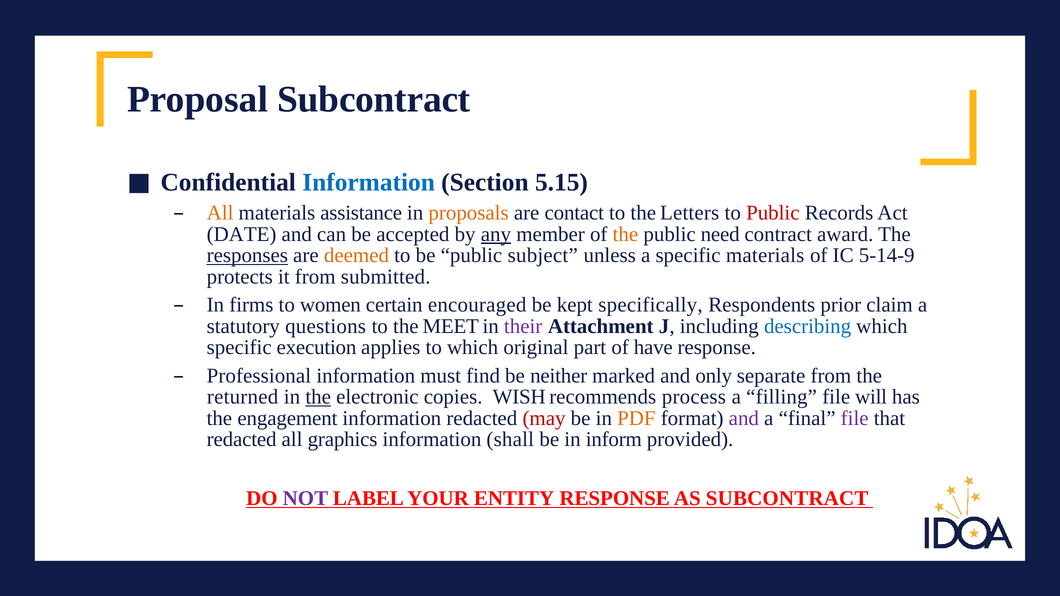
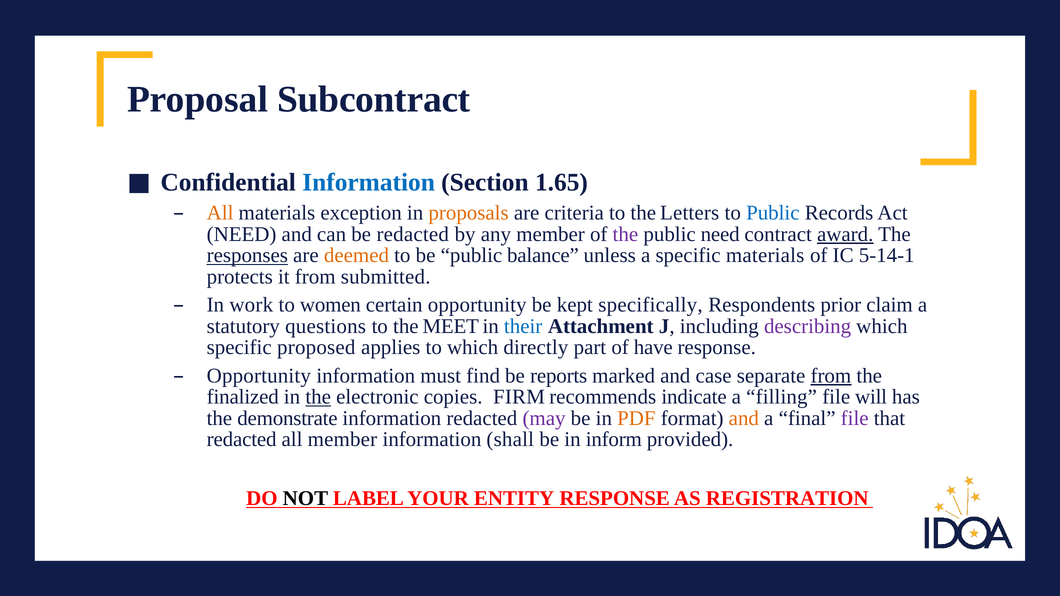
5.15: 5.15 -> 1.65
assistance: assistance -> exception
contact: contact -> criteria
Public at (773, 213) colour: red -> blue
DATE at (242, 234): DATE -> NEED
be accepted: accepted -> redacted
any underline: present -> none
the at (625, 234) colour: orange -> purple
award underline: none -> present
subject: subject -> balance
5-14-9: 5-14-9 -> 5-14-1
firms: firms -> work
certain encouraged: encouraged -> opportunity
their colour: purple -> blue
describing colour: blue -> purple
execution: execution -> proposed
original: original -> directly
Professional at (259, 376): Professional -> Opportunity
neither: neither -> reports
only: only -> case
from at (831, 376) underline: none -> present
returned: returned -> finalized
WISH: WISH -> FIRM
process: process -> indicate
engagement: engagement -> demonstrate
may colour: red -> purple
and at (744, 418) colour: purple -> orange
all graphics: graphics -> member
NOT colour: purple -> black
AS SUBCONTRACT: SUBCONTRACT -> REGISTRATION
